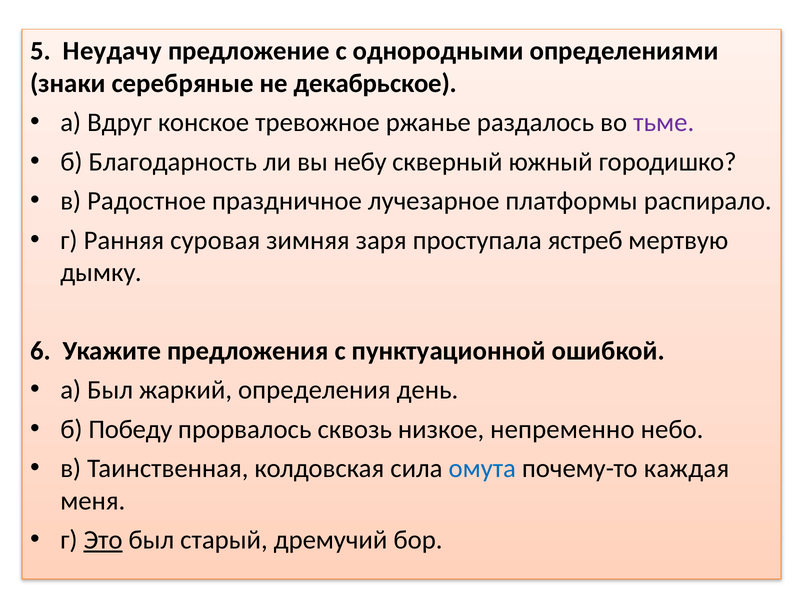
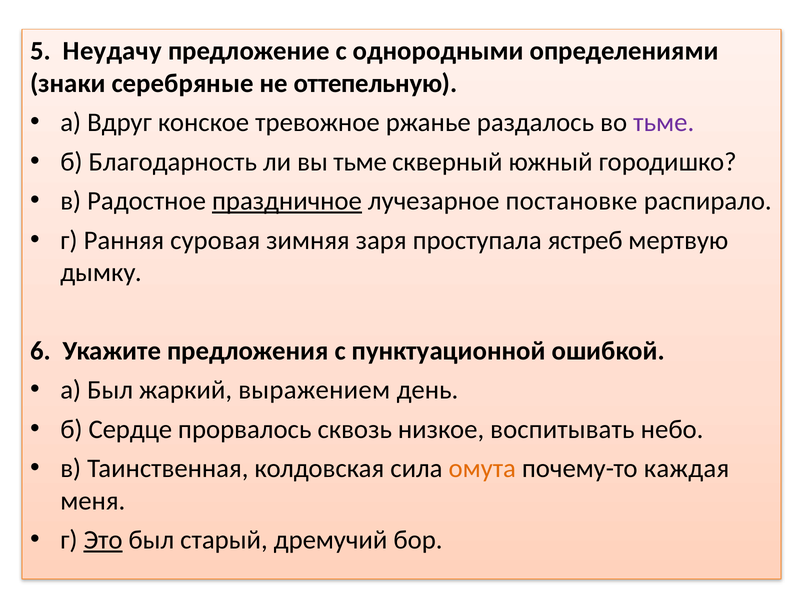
декабрьское: декабрьское -> оттепельную
вы небу: небу -> тьме
праздничное underline: none -> present
платформы: платформы -> постановке
определения: определения -> выражением
Победу: Победу -> Сердце
непременно: непременно -> воспитывать
омута colour: blue -> orange
